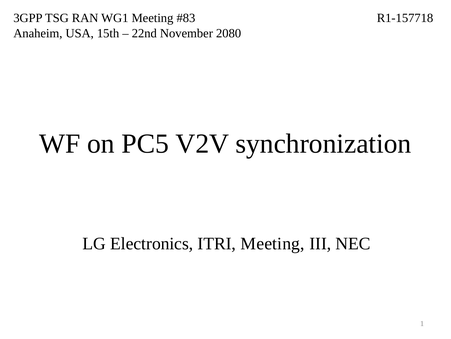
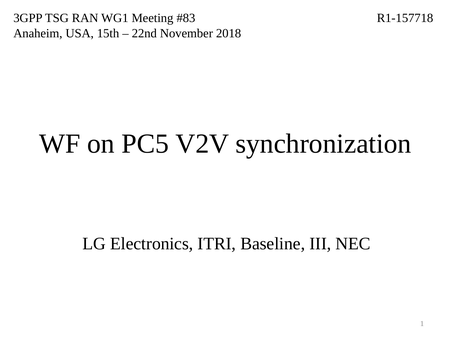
2080: 2080 -> 2018
ITRI Meeting: Meeting -> Baseline
